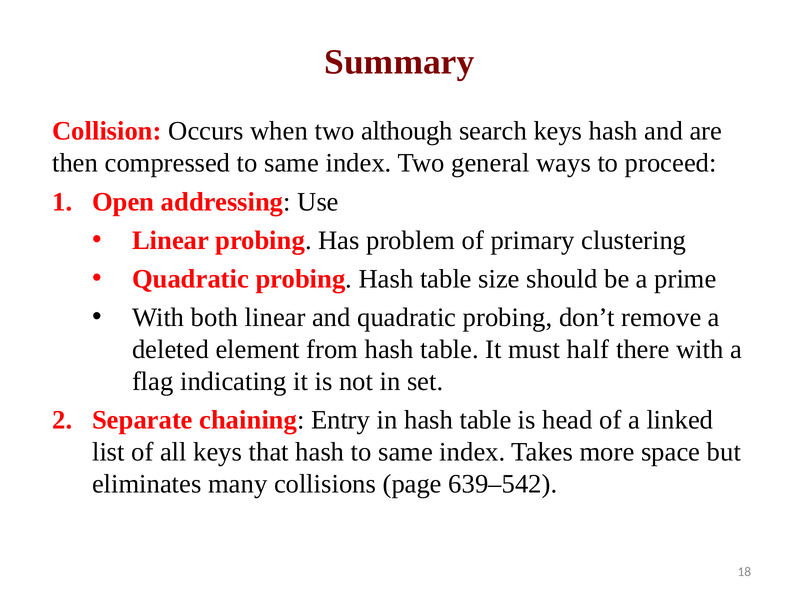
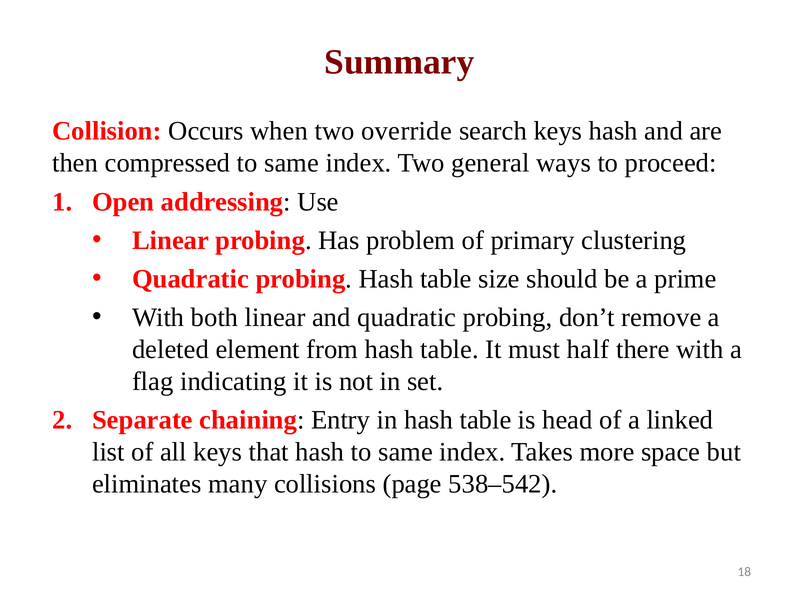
although: although -> override
639–542: 639–542 -> 538–542
